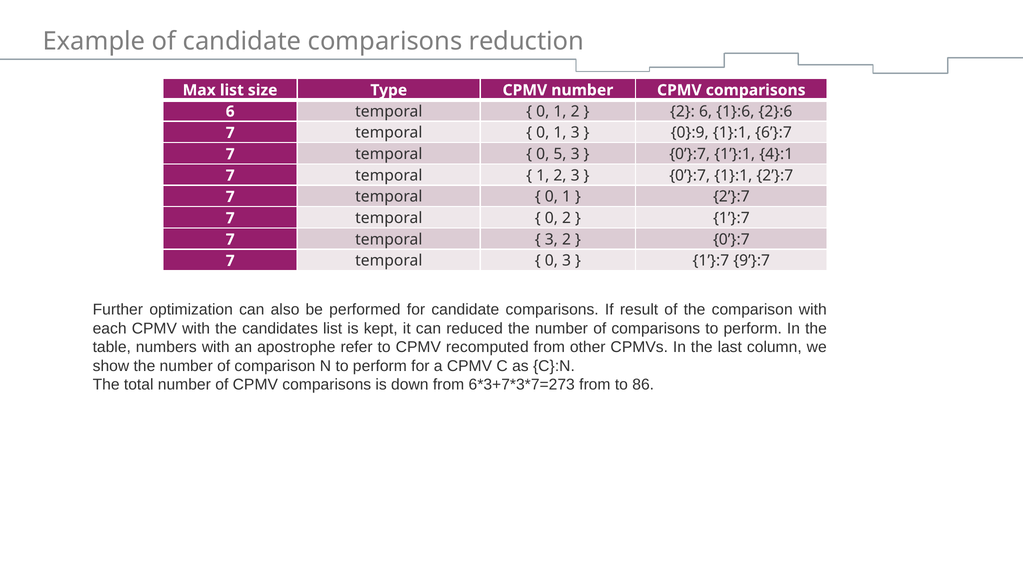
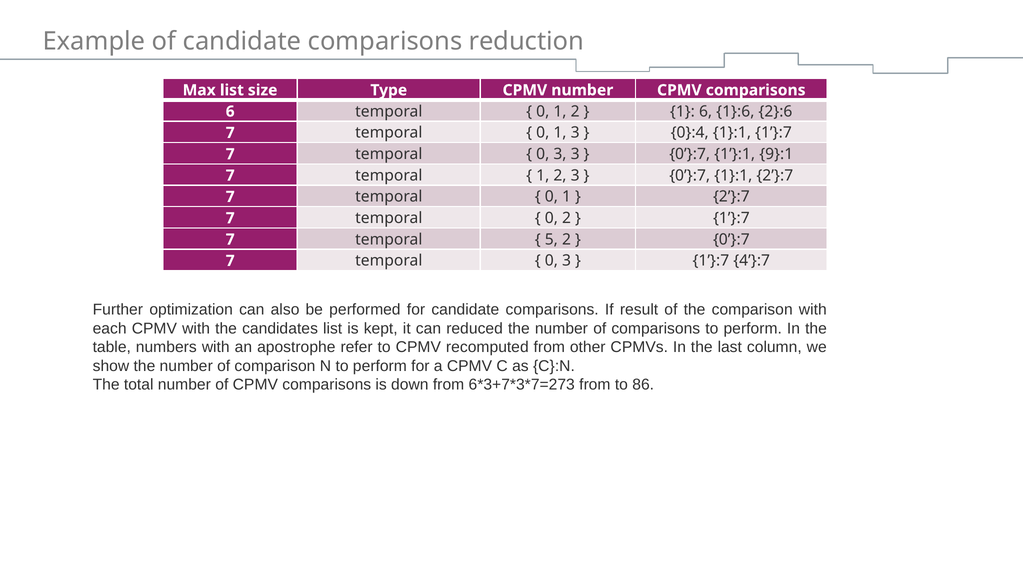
2 at (682, 112): 2 -> 1
0}:9: 0}:9 -> 0}:4
1}:1 6’}:7: 6’}:7 -> 1’}:7
5 at (560, 154): 5 -> 3
4}:1: 4}:1 -> 9}:1
3 at (551, 240): 3 -> 5
9’}:7: 9’}:7 -> 4’}:7
